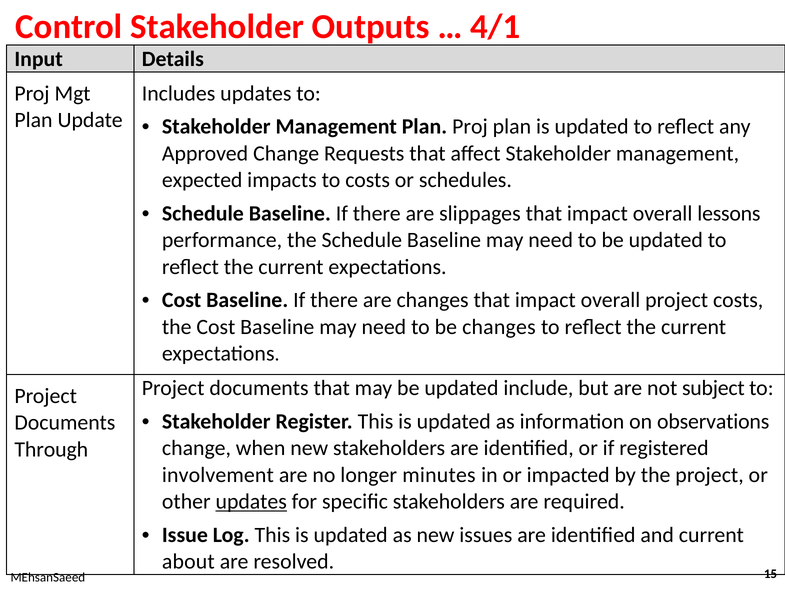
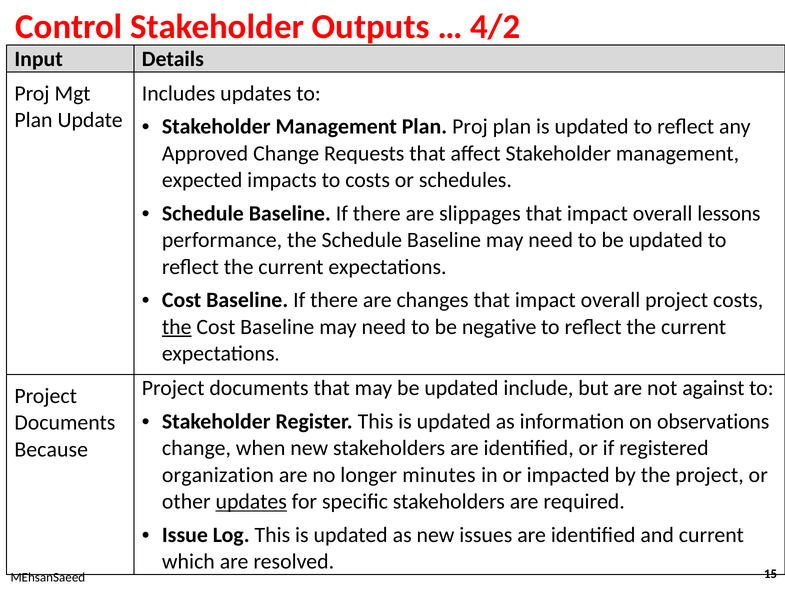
4/1: 4/1 -> 4/2
the at (177, 327) underline: none -> present
be changes: changes -> negative
subject: subject -> against
Through: Through -> Because
involvement: involvement -> organization
about: about -> which
